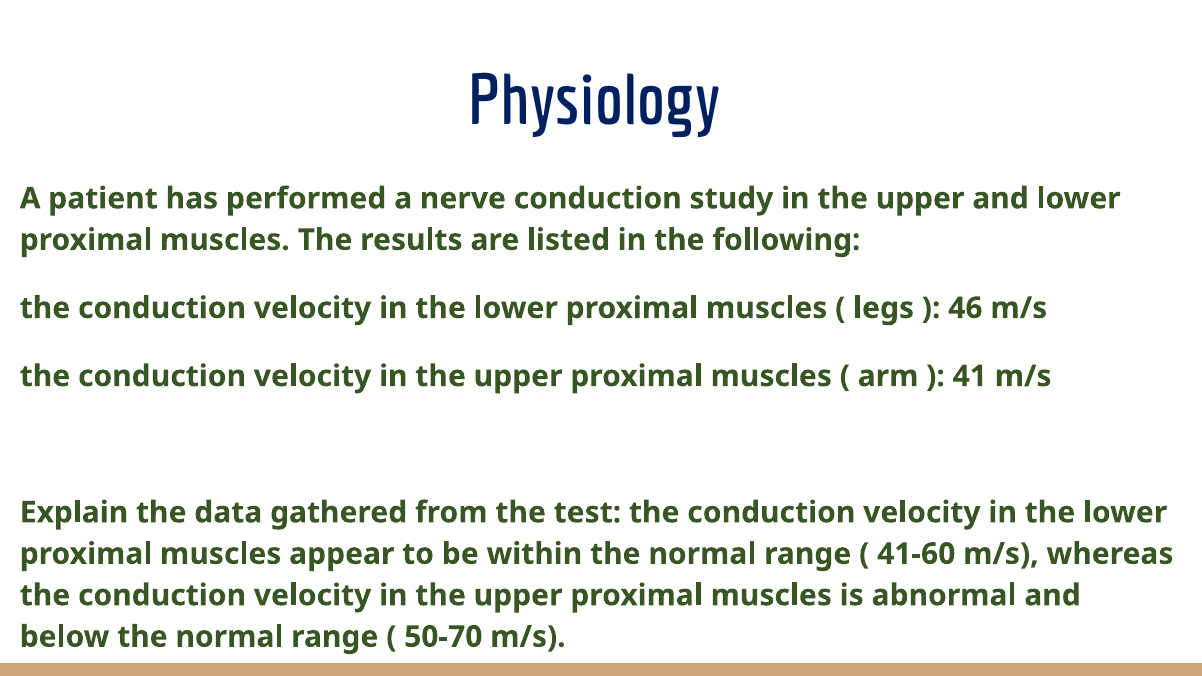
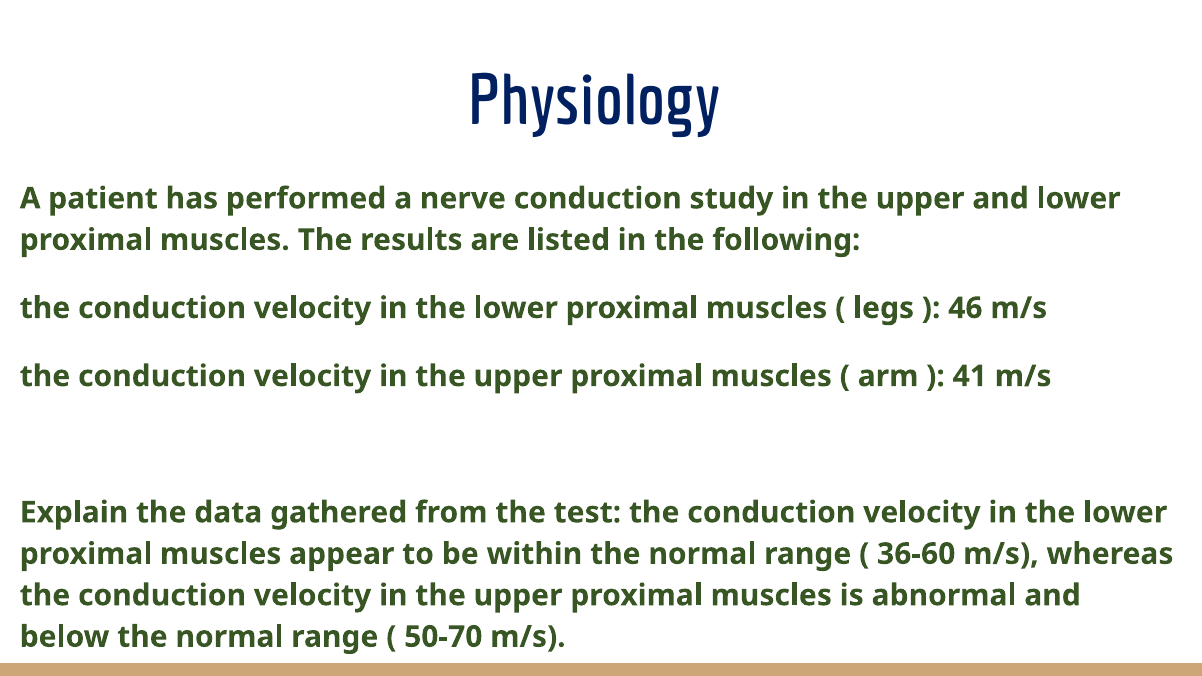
41-60: 41-60 -> 36-60
